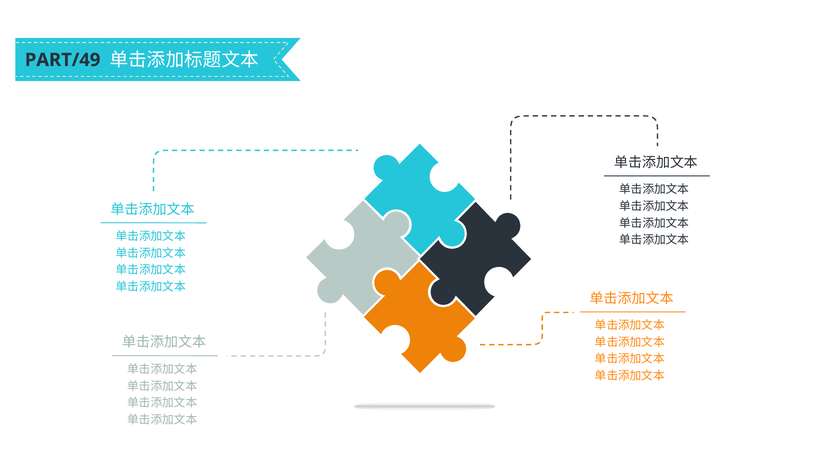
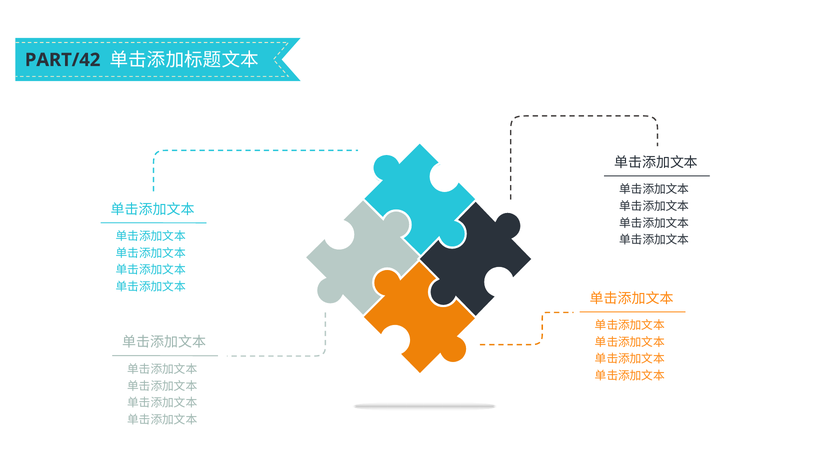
PART/49: PART/49 -> PART/42
